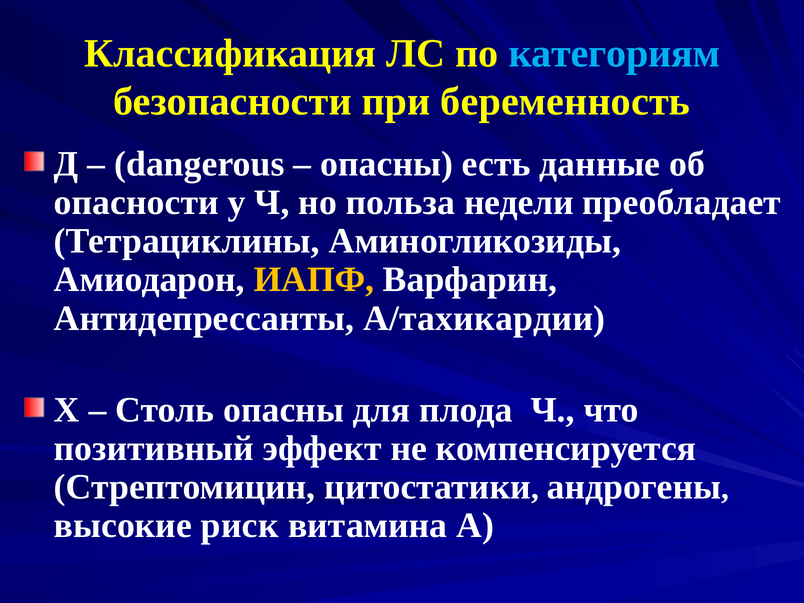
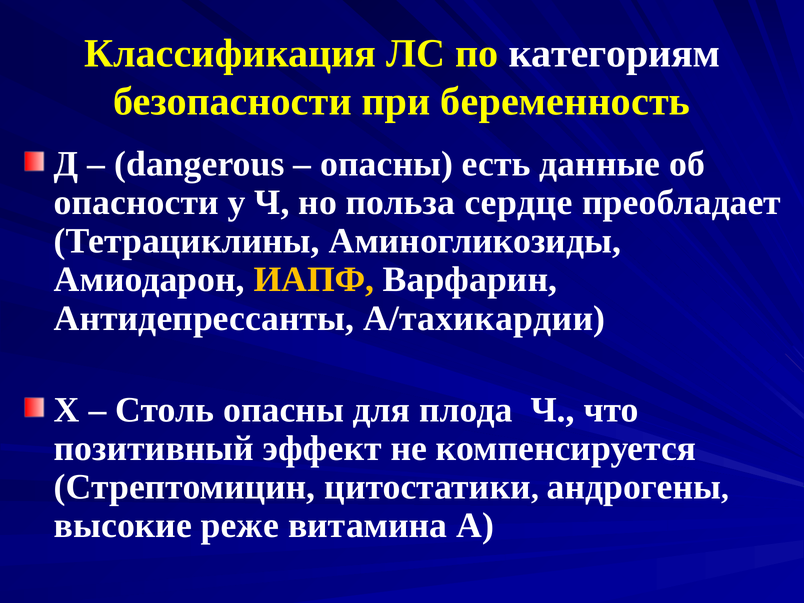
категориям colour: light blue -> white
недели: недели -> сердце
риск: риск -> реже
